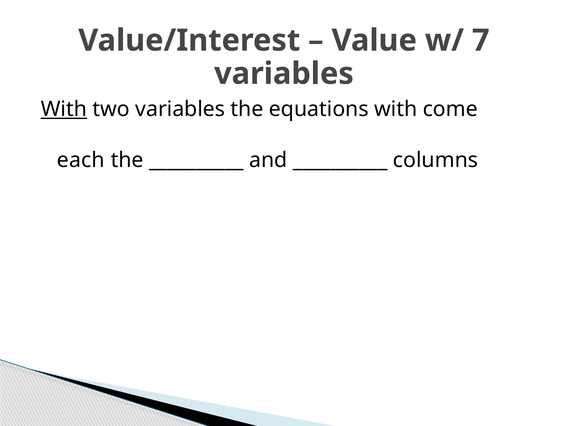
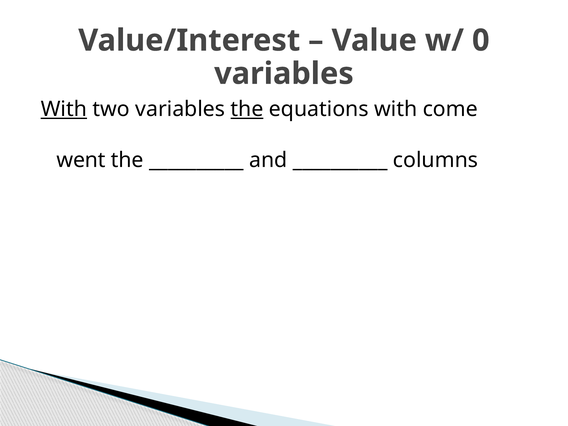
7: 7 -> 0
the at (247, 109) underline: none -> present
each: each -> went
